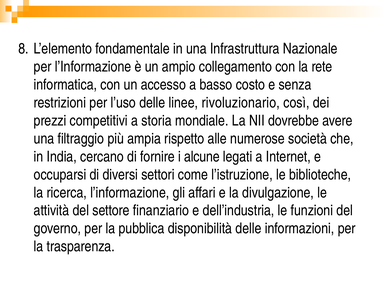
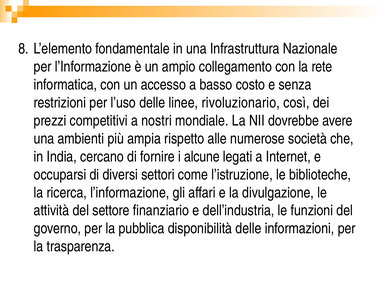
storia: storia -> nostri
filtraggio: filtraggio -> ambienti
